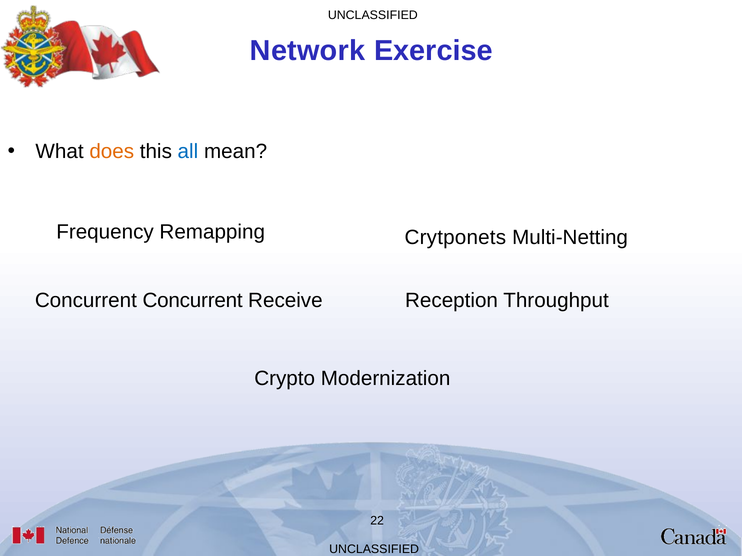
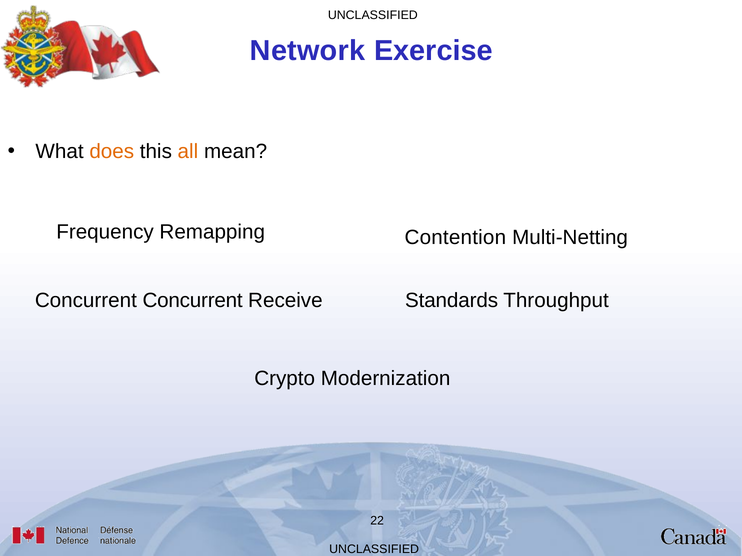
all colour: blue -> orange
Crytponets: Crytponets -> Contention
Reception: Reception -> Standards
